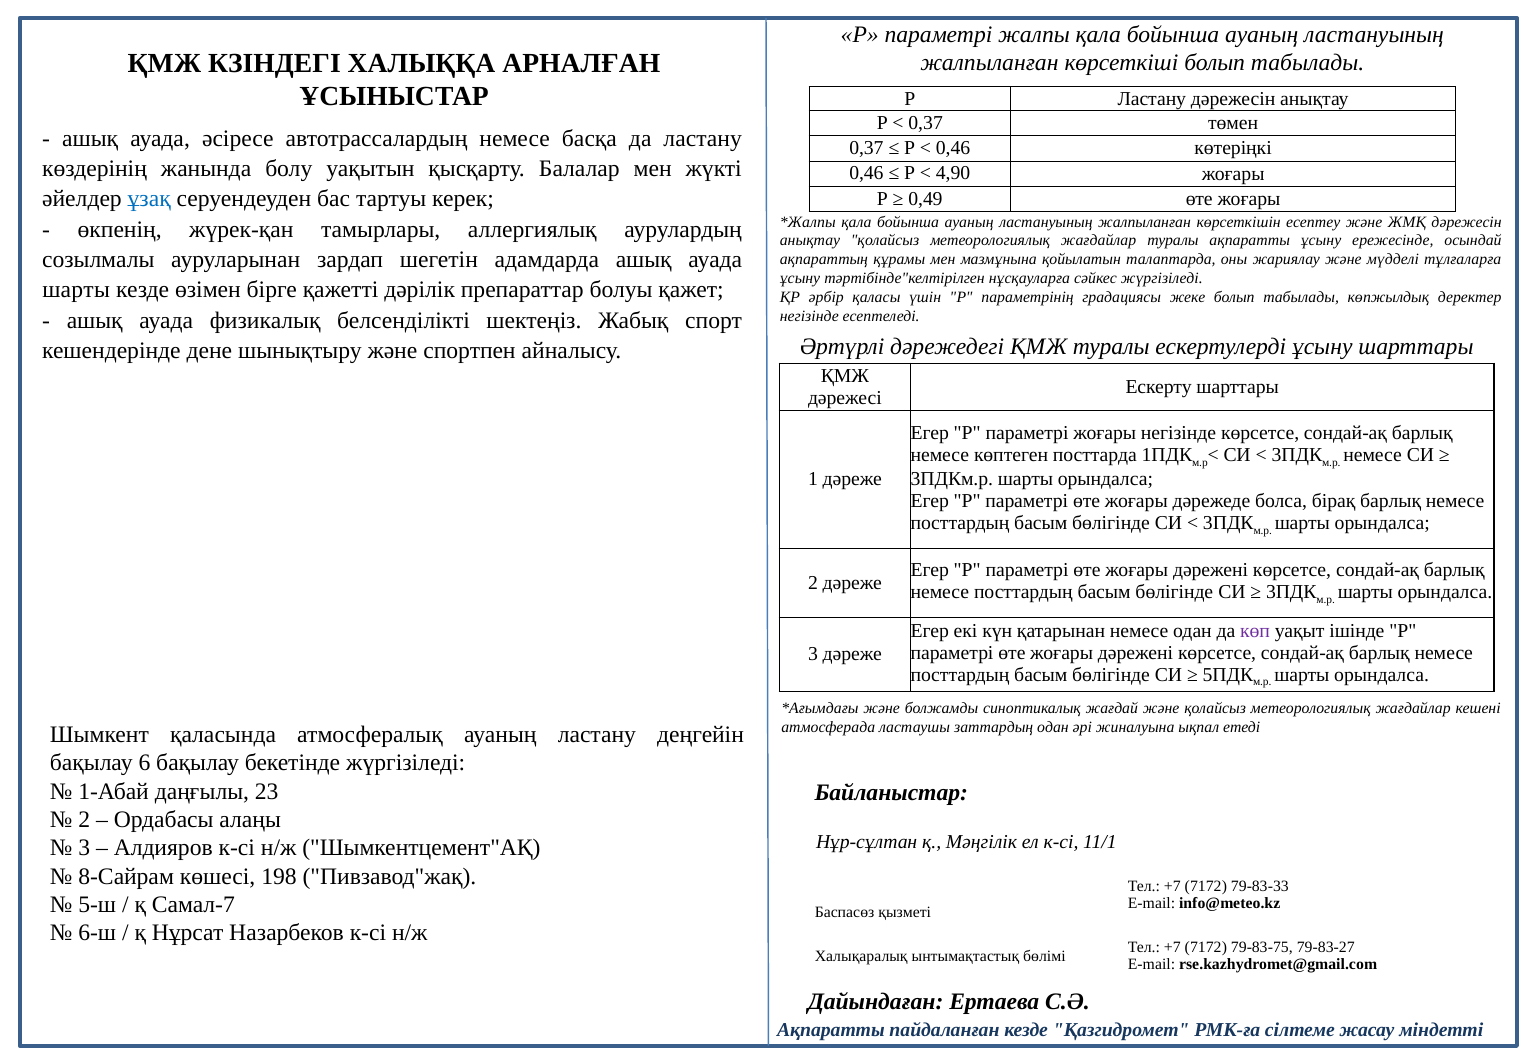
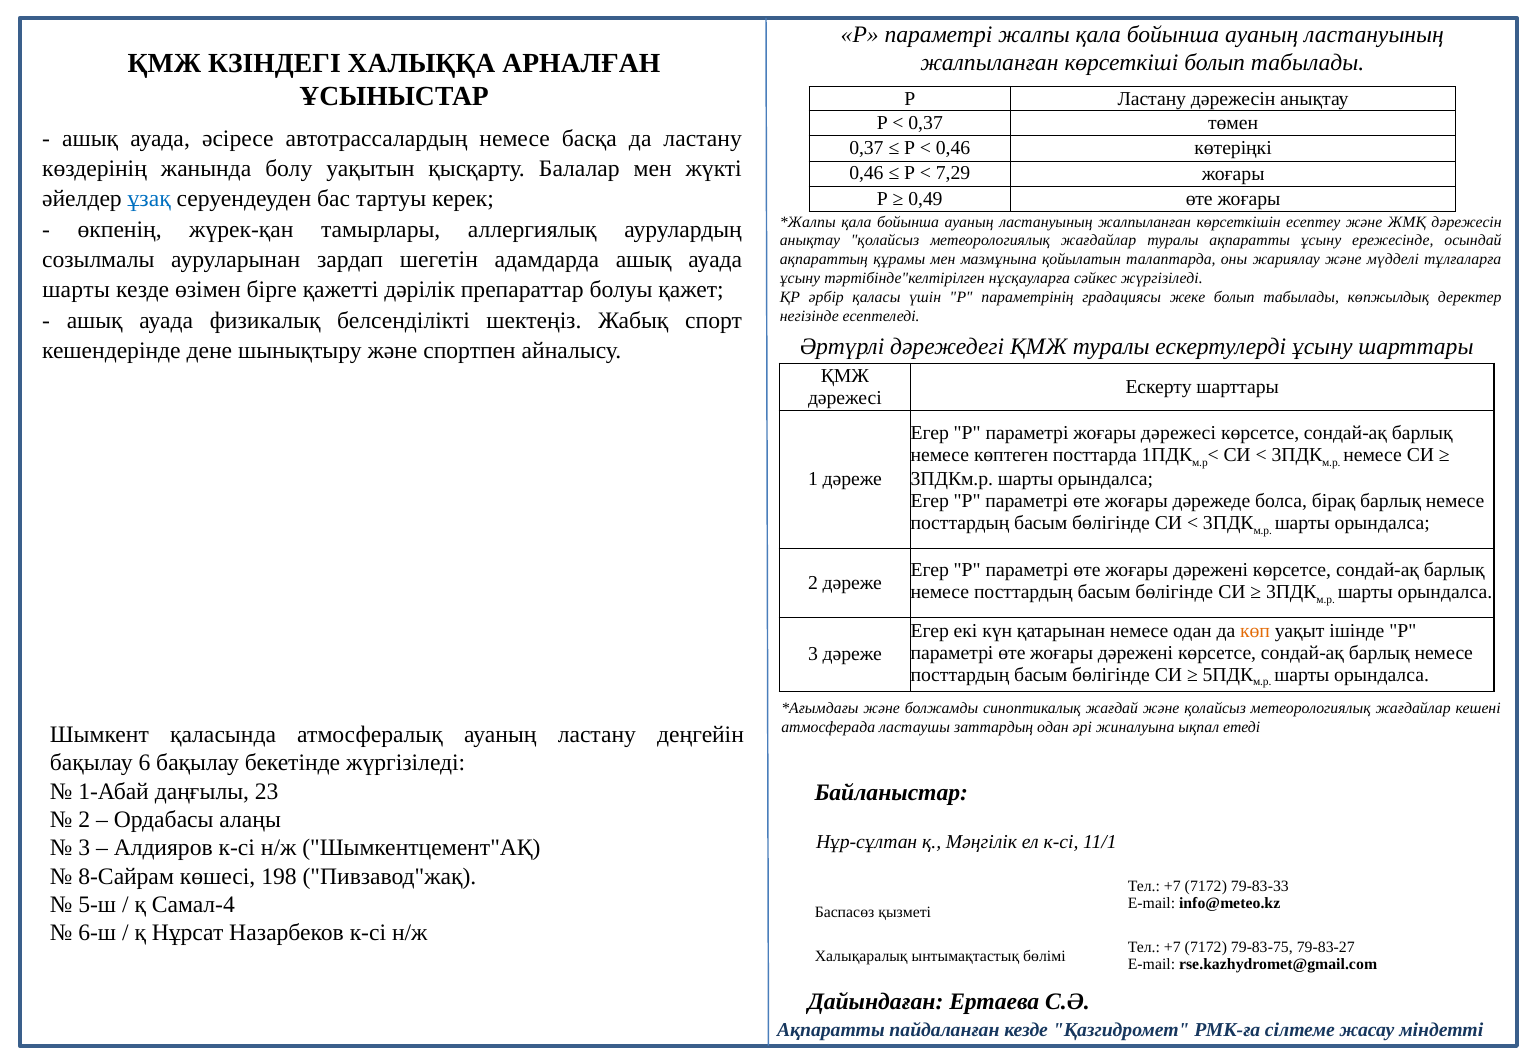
4,90: 4,90 -> 7,29
жоғары негізінде: негізінде -> дәрежесі
көп colour: purple -> orange
Самал-7: Самал-7 -> Самал-4
